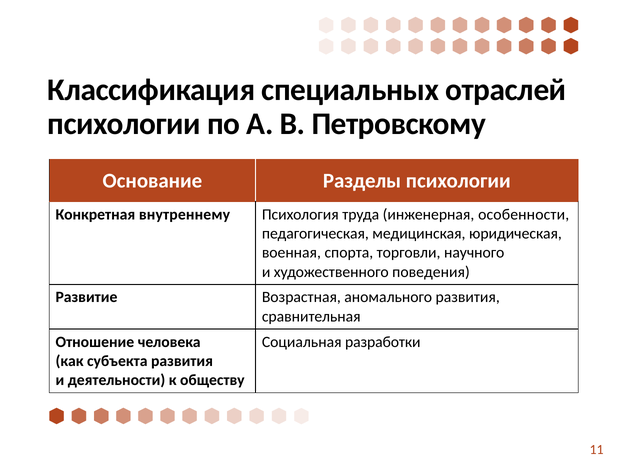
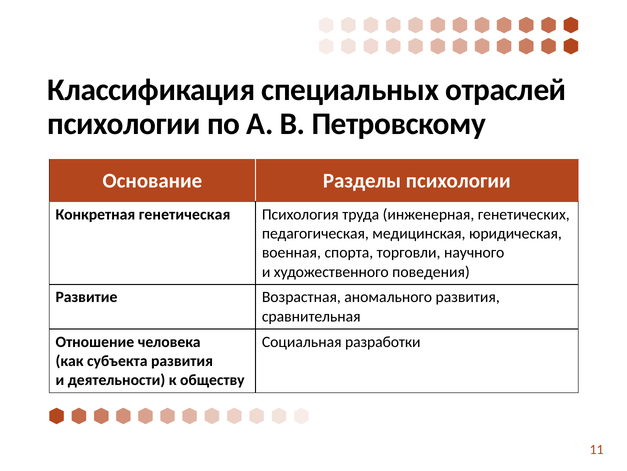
внутреннему: внутреннему -> генетическая
особенности: особенности -> генетических
